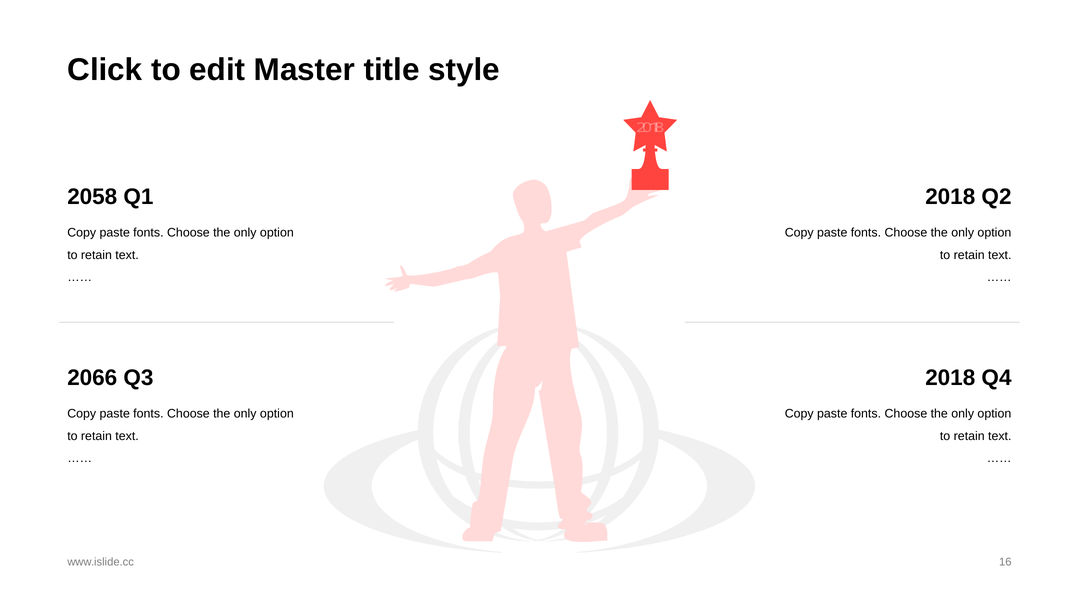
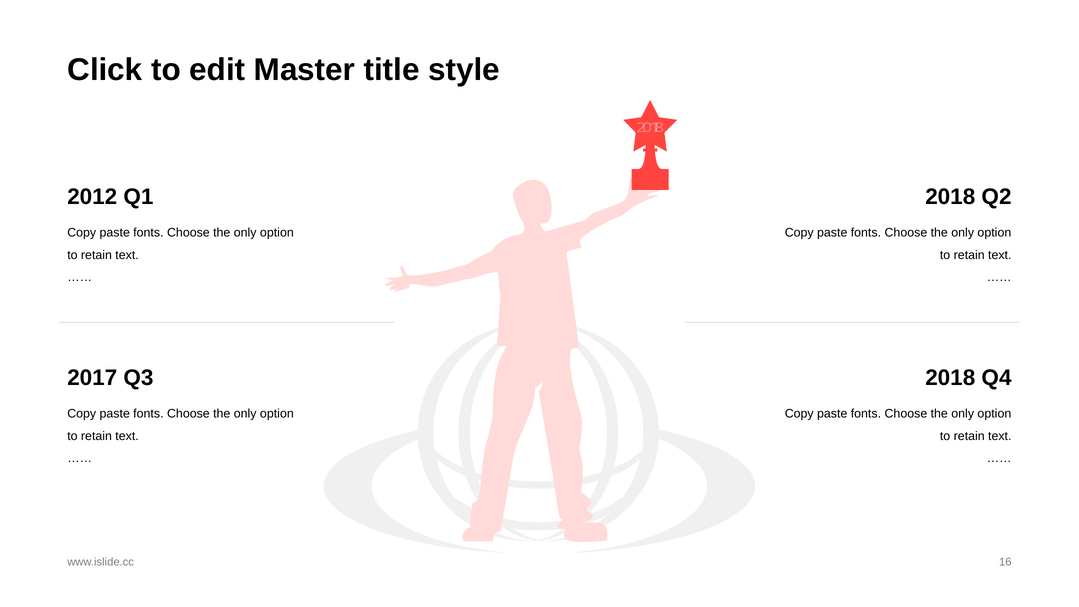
2058: 2058 -> 2012
2066: 2066 -> 2017
